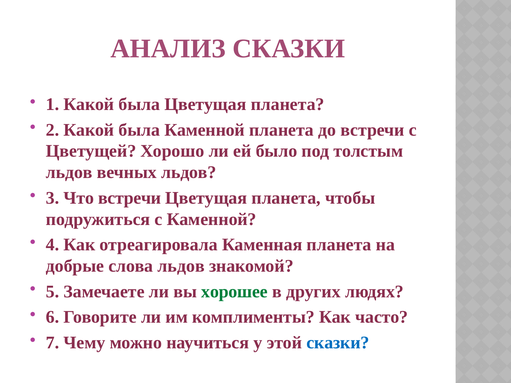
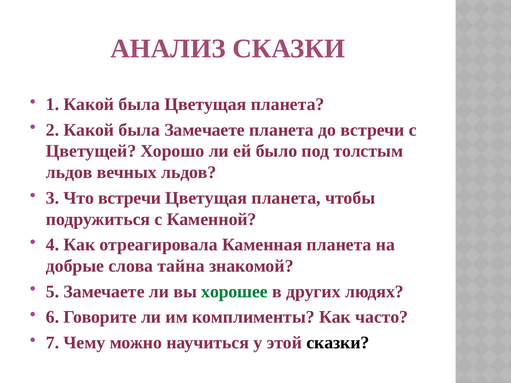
была Каменной: Каменной -> Замечаете
слова льдов: льдов -> тайна
сказки at (338, 343) colour: blue -> black
